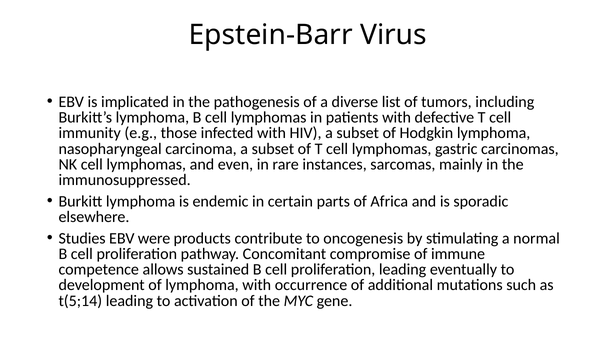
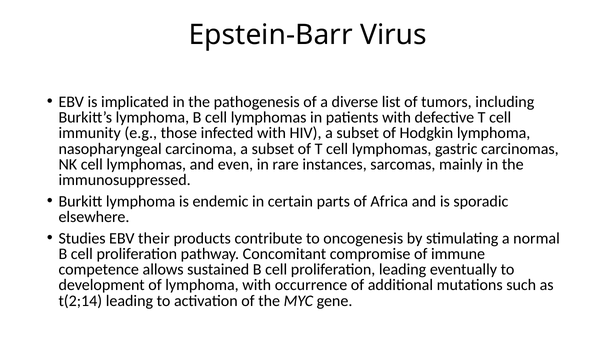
were: were -> their
t(5;14: t(5;14 -> t(2;14
